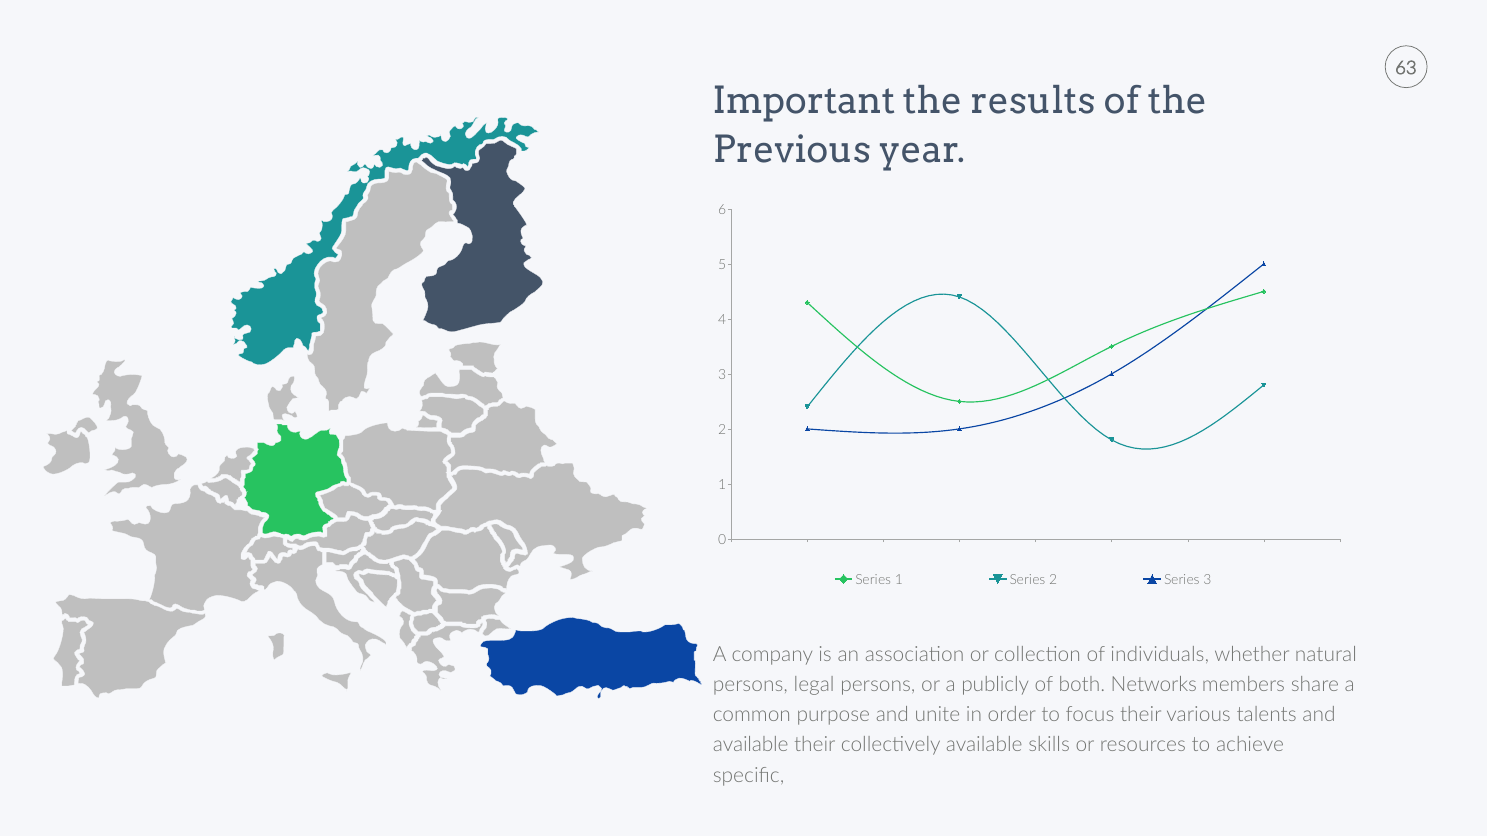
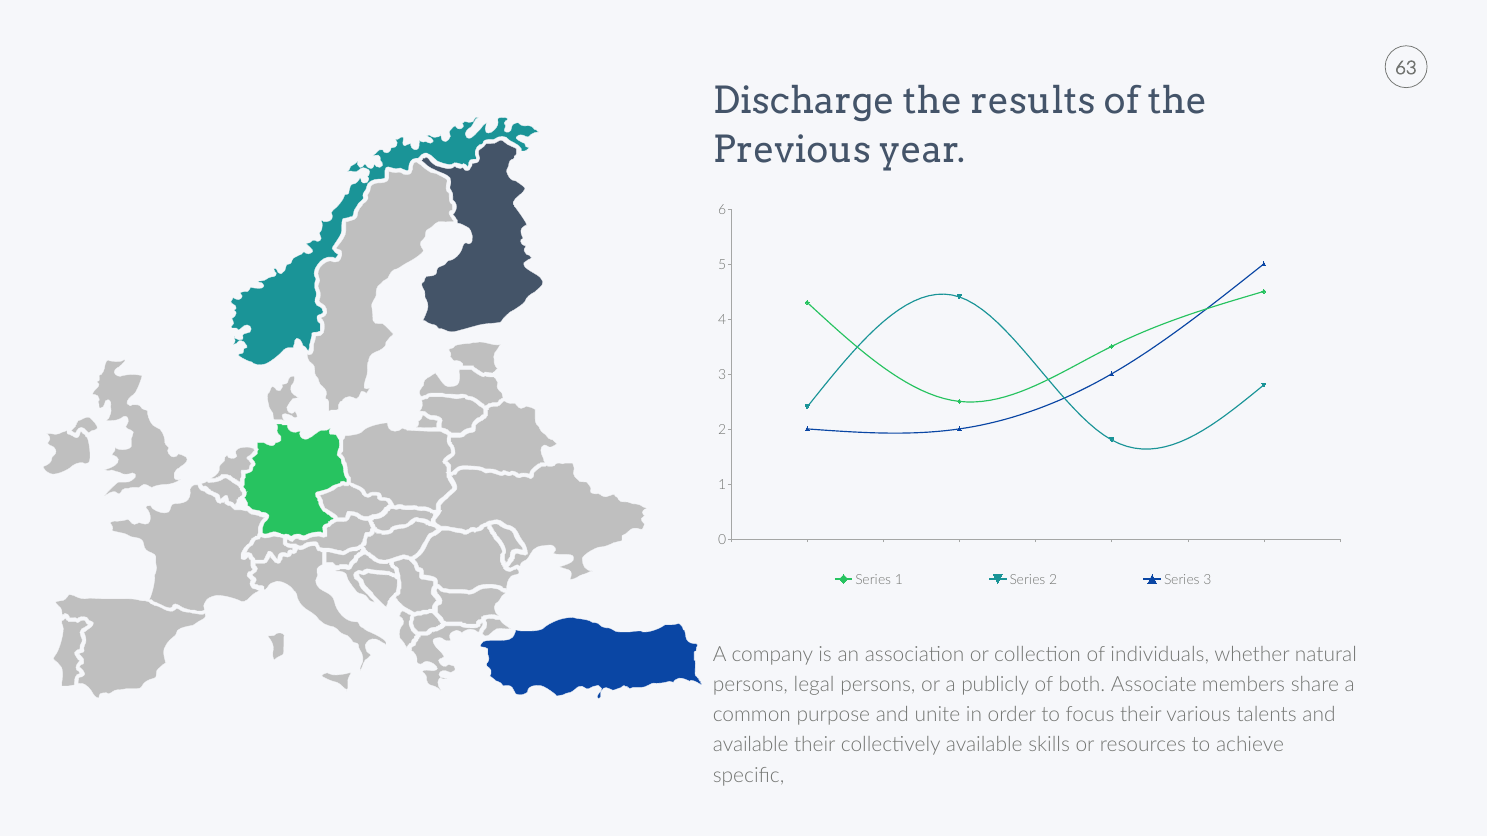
Important: Important -> Discharge
Networks: Networks -> Associate
